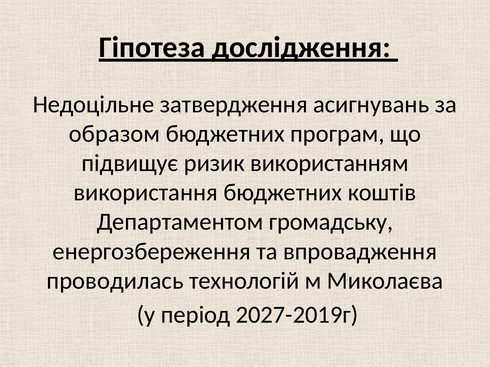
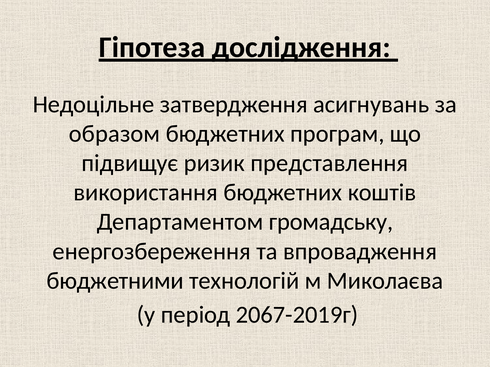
використанням: використанням -> представлення
проводилась: проводилась -> бюджетними
2027-2019г: 2027-2019г -> 2067-2019г
